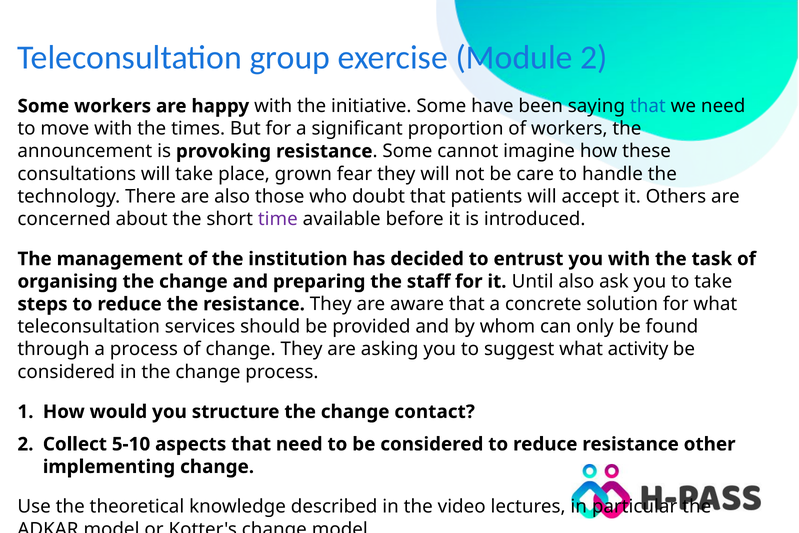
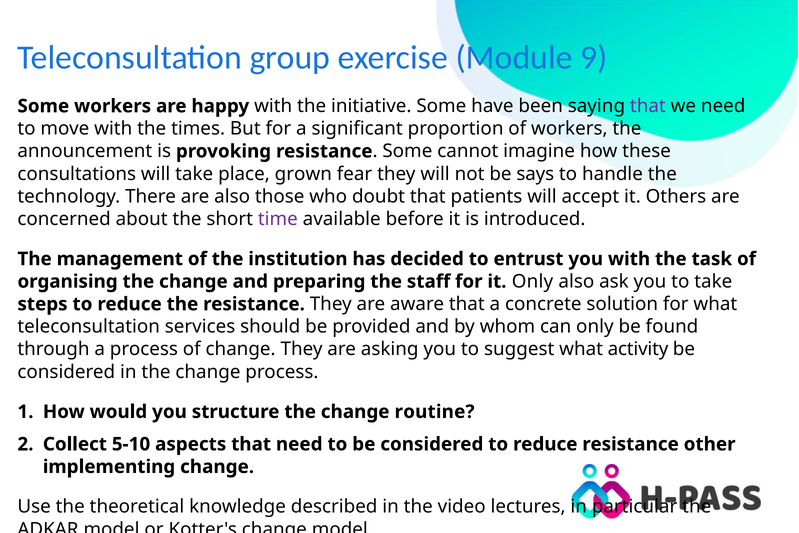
Module 2: 2 -> 9
that at (648, 106) colour: blue -> purple
care: care -> says
it Until: Until -> Only
contact: contact -> routine
